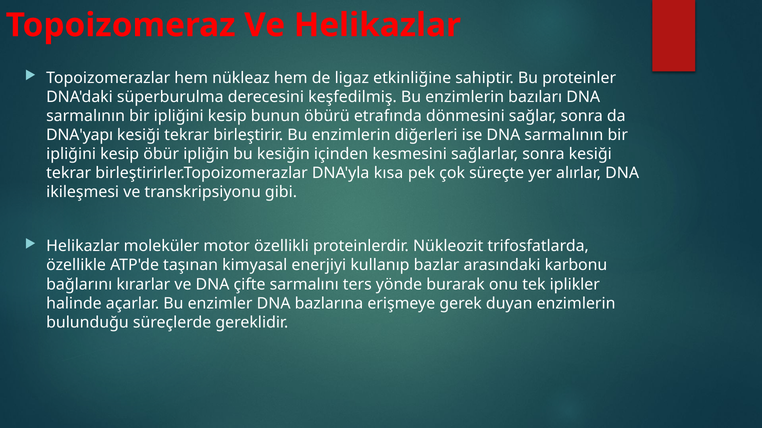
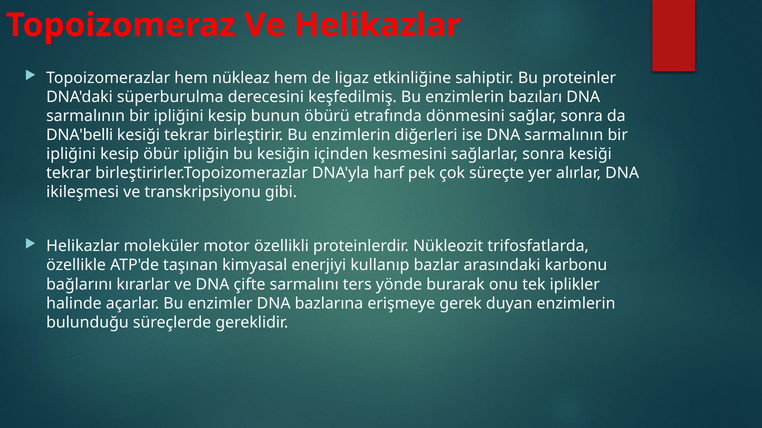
DNA'yapı: DNA'yapı -> DNA'belli
kısa: kısa -> harf
